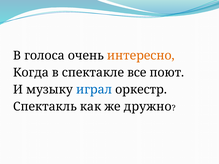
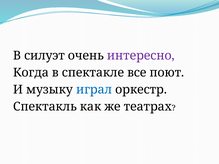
голоса: голоса -> силуэт
интересно colour: orange -> purple
дружно: дружно -> театрах
